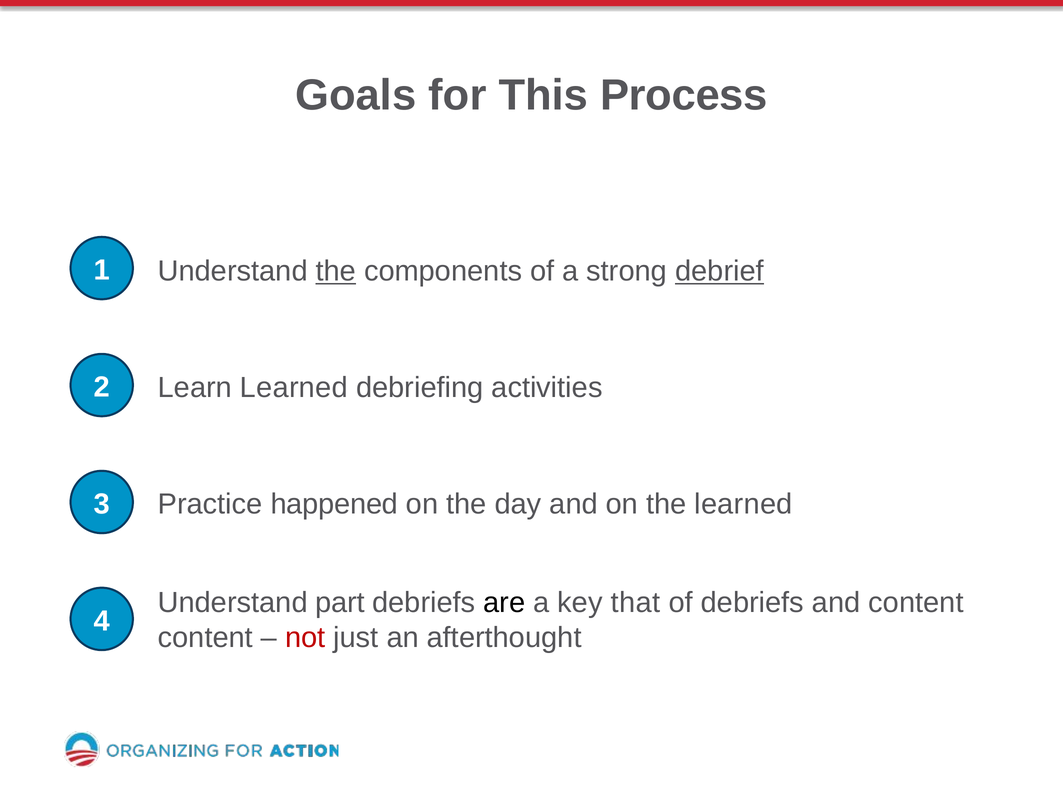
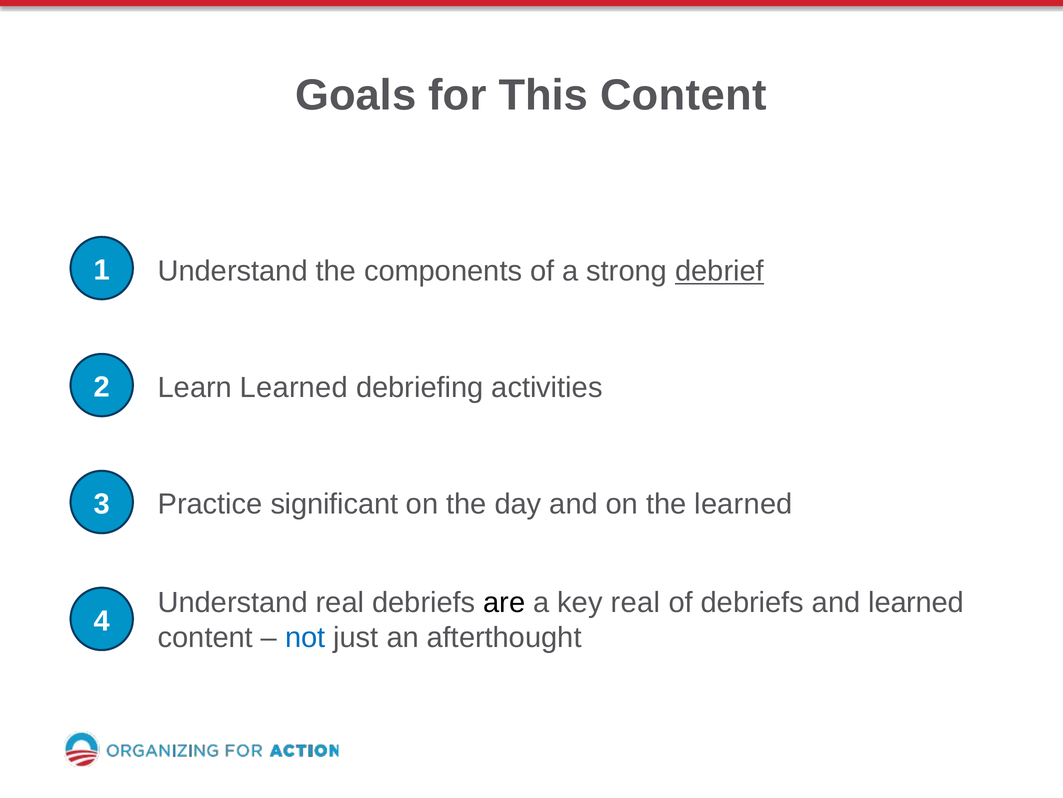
This Process: Process -> Content
the at (336, 271) underline: present -> none
happened: happened -> significant
Understand part: part -> real
key that: that -> real
and content: content -> learned
not colour: red -> blue
